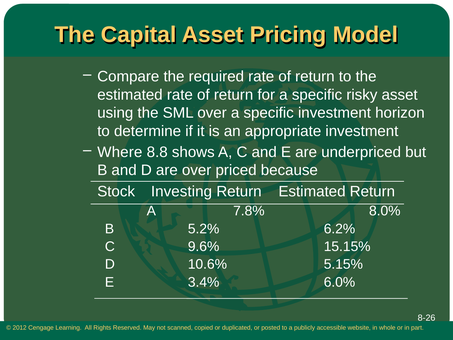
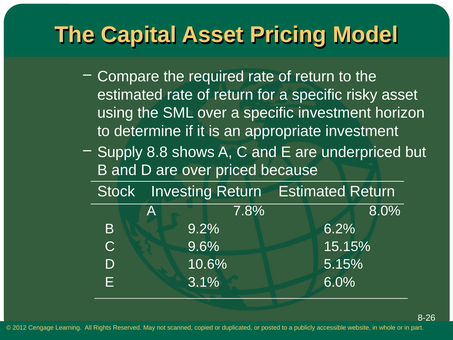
Where: Where -> Supply
5.2%: 5.2% -> 9.2%
3.4%: 3.4% -> 3.1%
